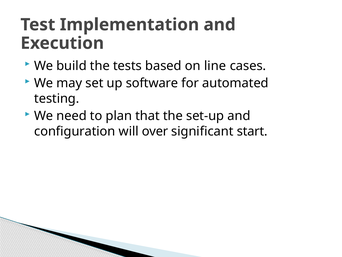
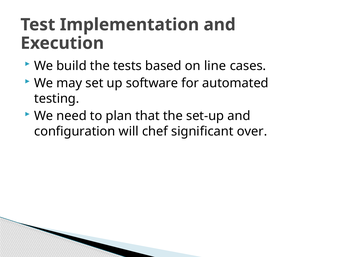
over: over -> chef
start: start -> over
